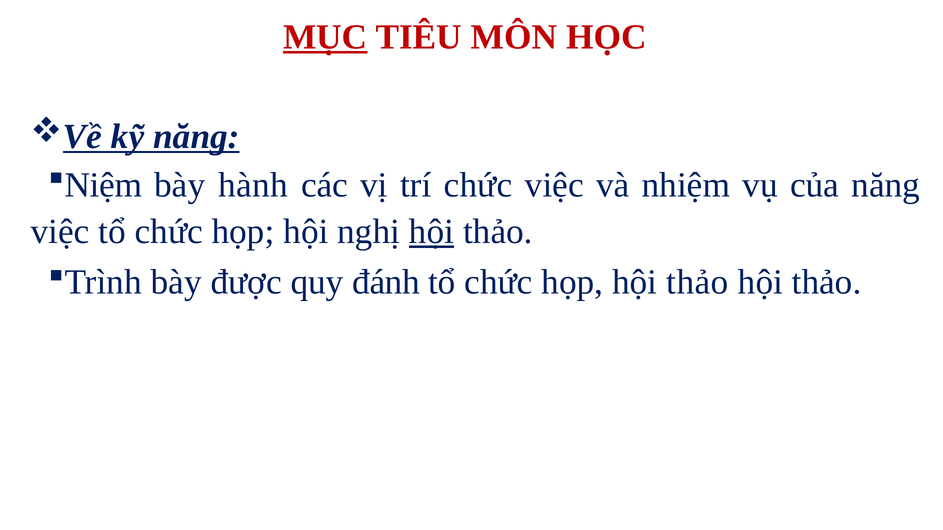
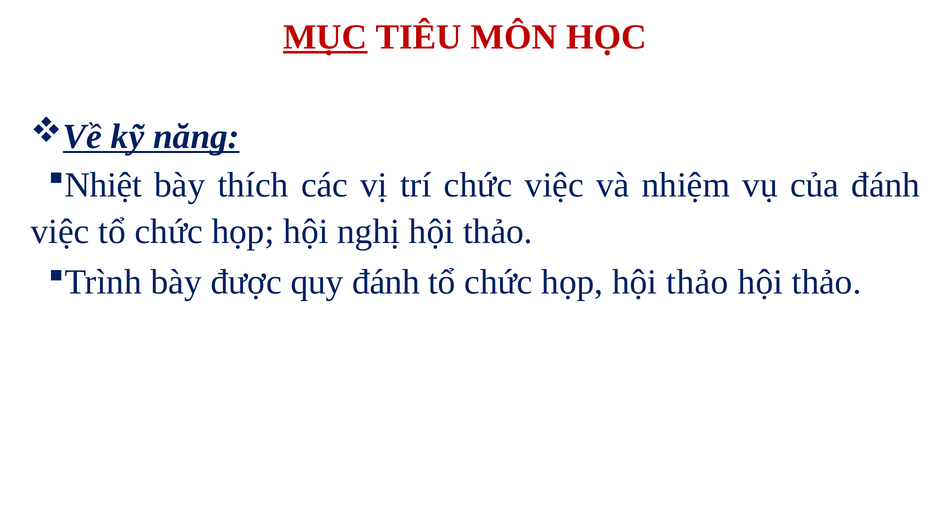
Niệm: Niệm -> Nhiệt
hành: hành -> thích
của năng: năng -> đánh
hội at (432, 232) underline: present -> none
